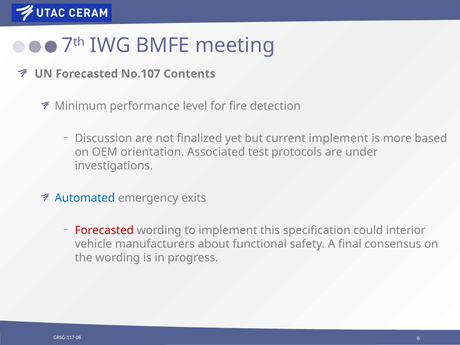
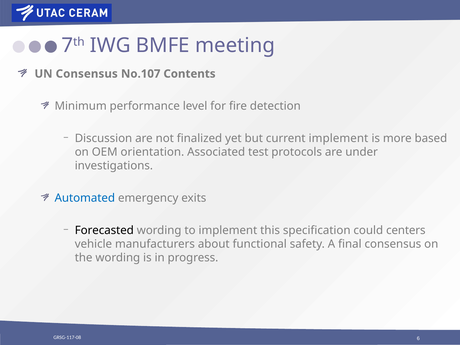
UN Forecasted: Forecasted -> Consensus
Forecasted at (104, 230) colour: red -> black
interior: interior -> centers
